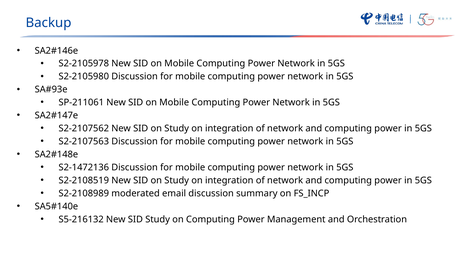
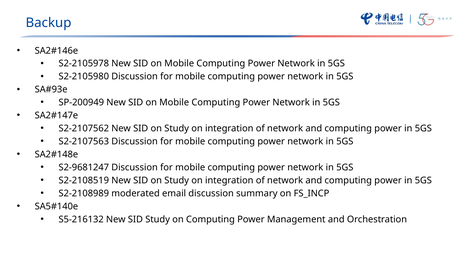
SP-211061: SP-211061 -> SP-200949
S2-1472136: S2-1472136 -> S2-9681247
